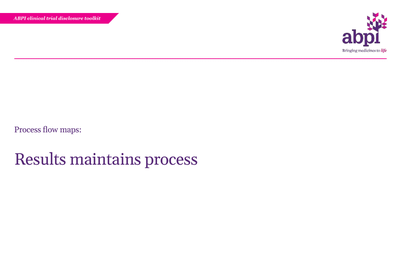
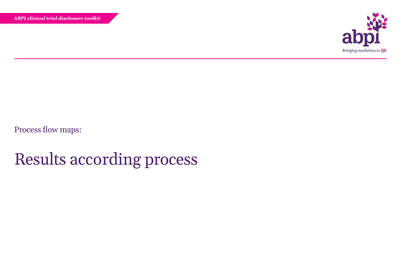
maintains: maintains -> according
